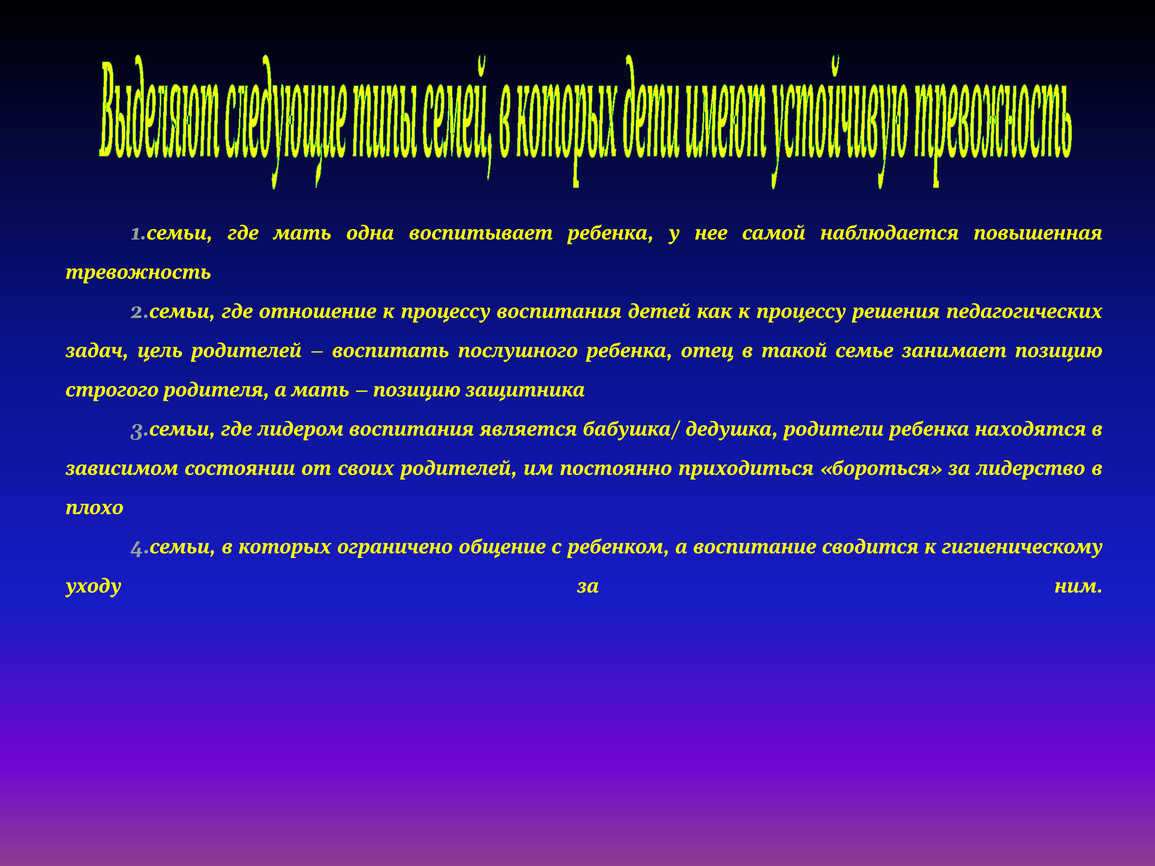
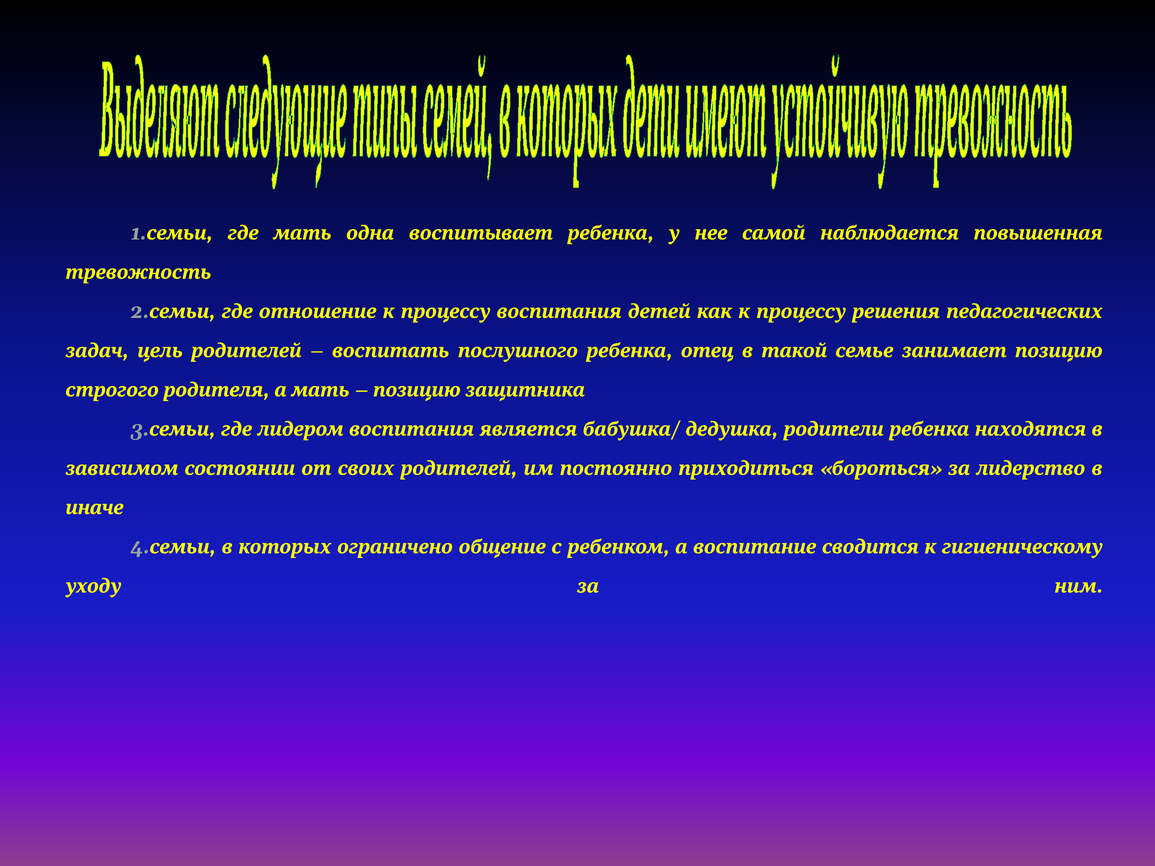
плохо: плохо -> иначе
